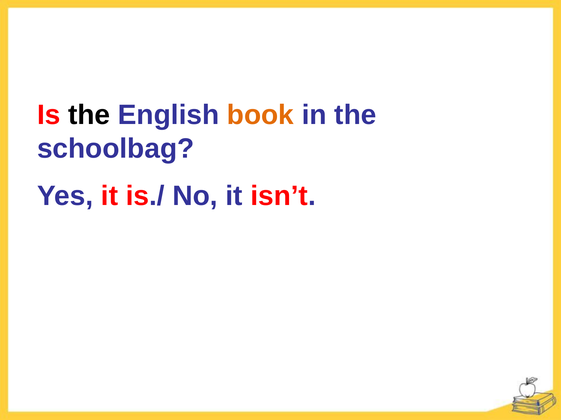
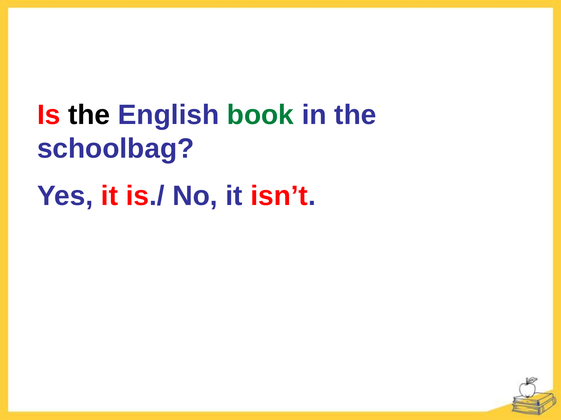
book colour: orange -> green
